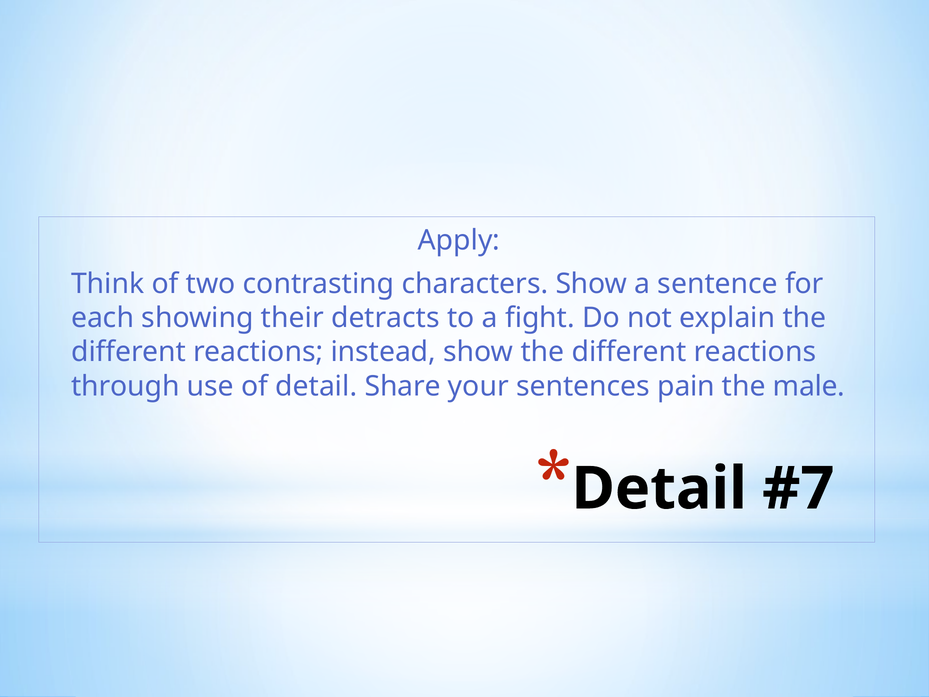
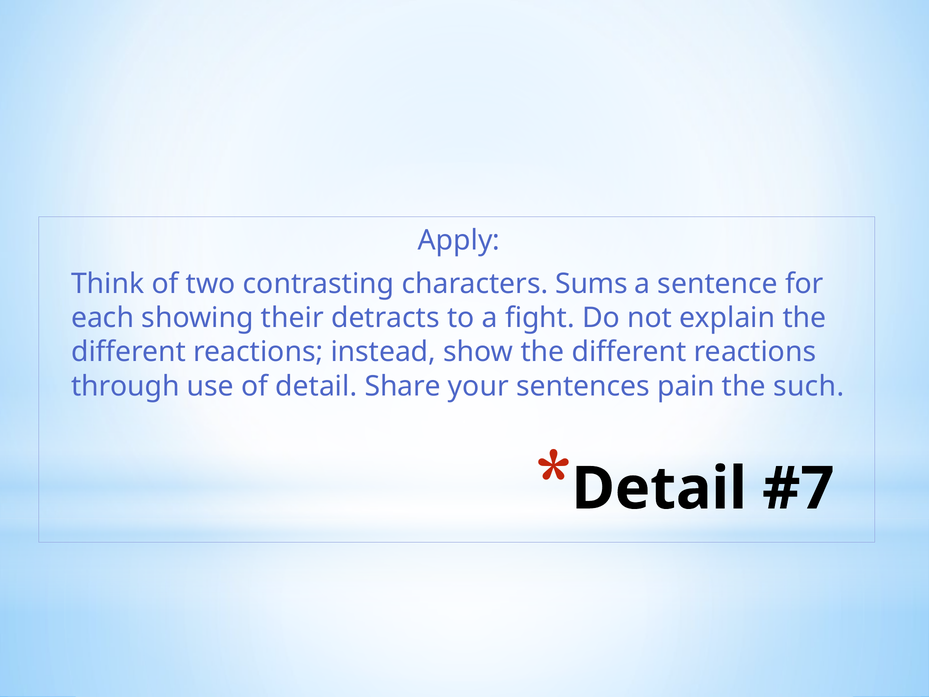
characters Show: Show -> Sums
male: male -> such
